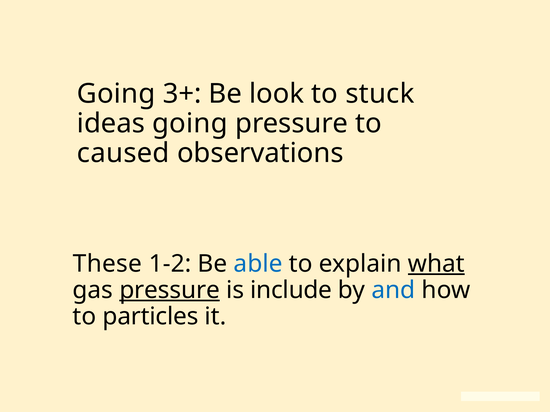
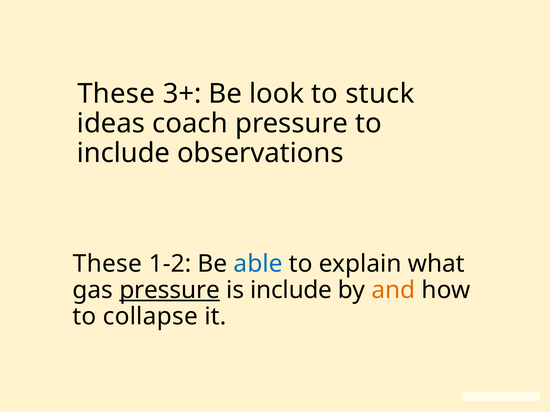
Going at (116, 94): Going -> These
ideas going: going -> coach
caused at (123, 153): caused -> include
what underline: present -> none
and colour: blue -> orange
particles: particles -> collapse
